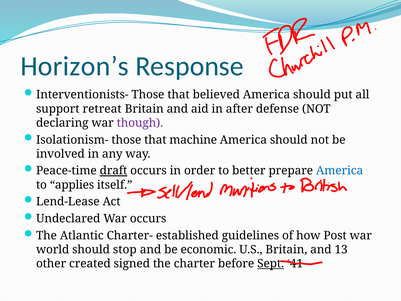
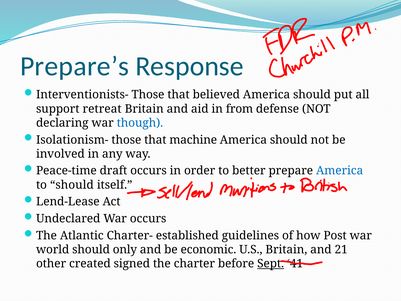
Horizon’s: Horizon’s -> Prepare’s
after: after -> from
though colour: purple -> blue
draft underline: present -> none
to applies: applies -> should
stop: stop -> only
13: 13 -> 21
